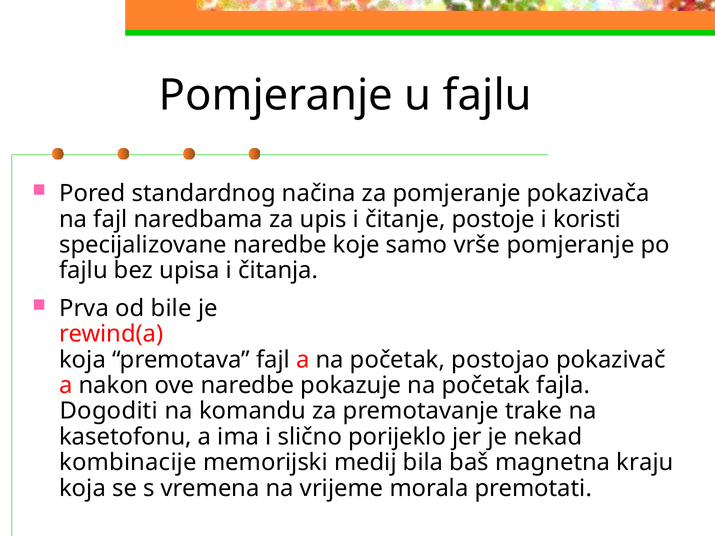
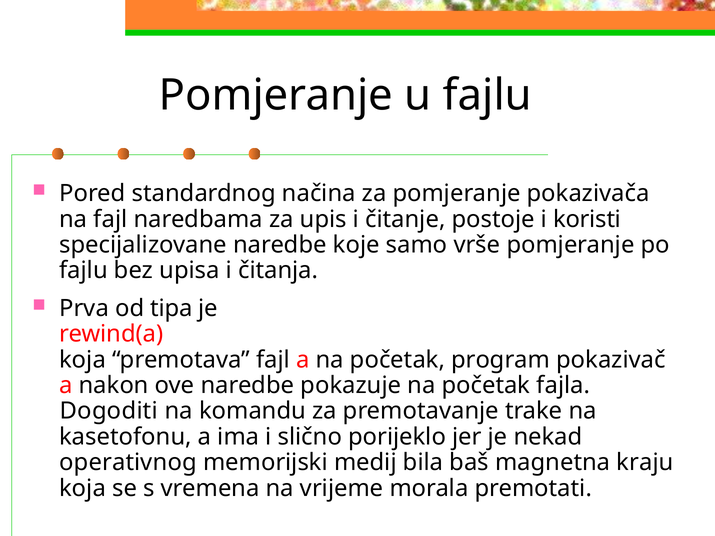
bile: bile -> tipa
postojao: postojao -> program
kombinacije: kombinacije -> operativnog
